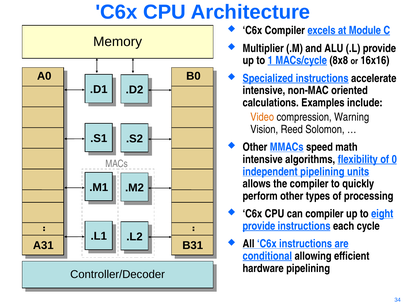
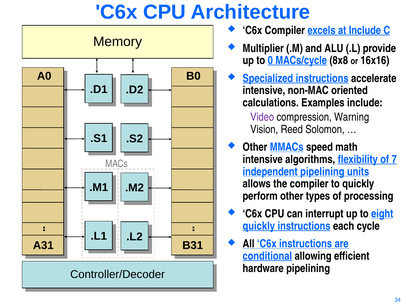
at Module: Module -> Include
1: 1 -> 0
Video colour: orange -> purple
0: 0 -> 7
can compiler: compiler -> interrupt
provide at (259, 226): provide -> quickly
